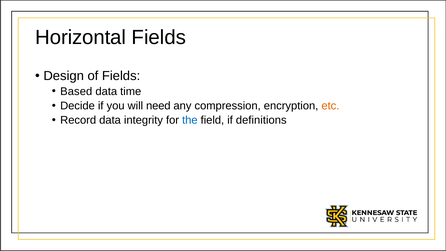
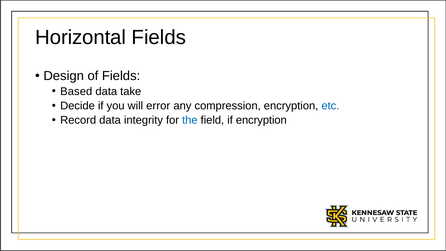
time: time -> take
need: need -> error
etc colour: orange -> blue
if definitions: definitions -> encryption
